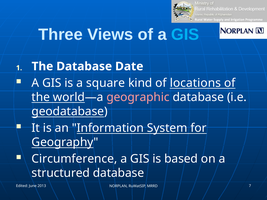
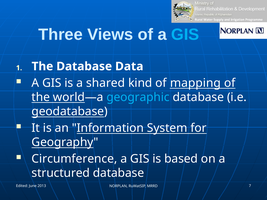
Date: Date -> Data
square: square -> shared
locations: locations -> mapping
geographic colour: pink -> light blue
